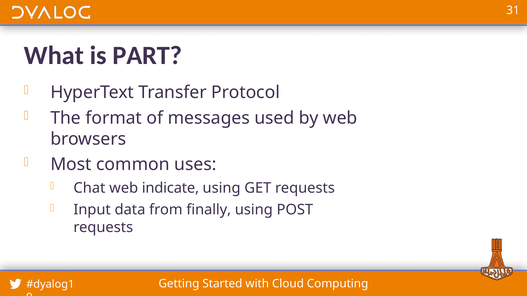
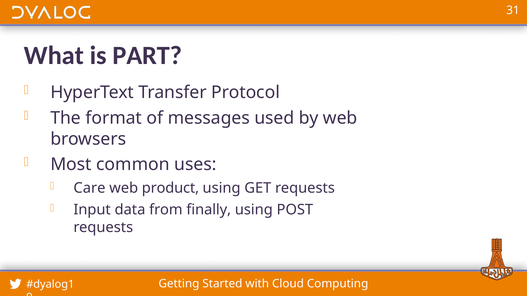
Chat: Chat -> Care
indicate: indicate -> product
